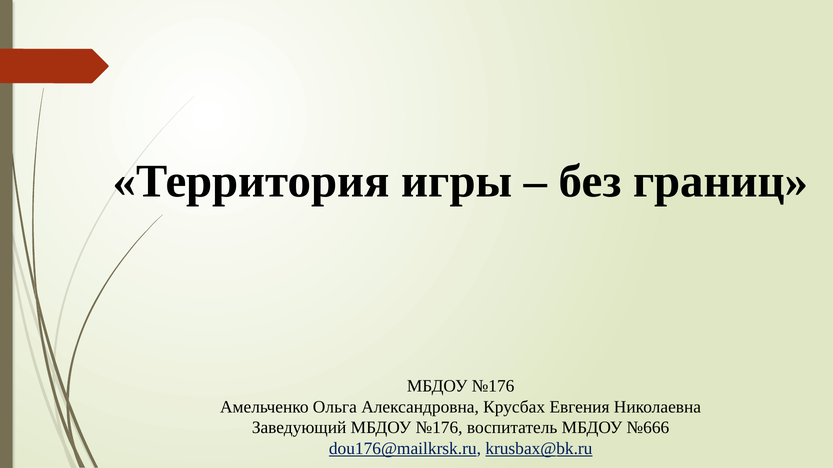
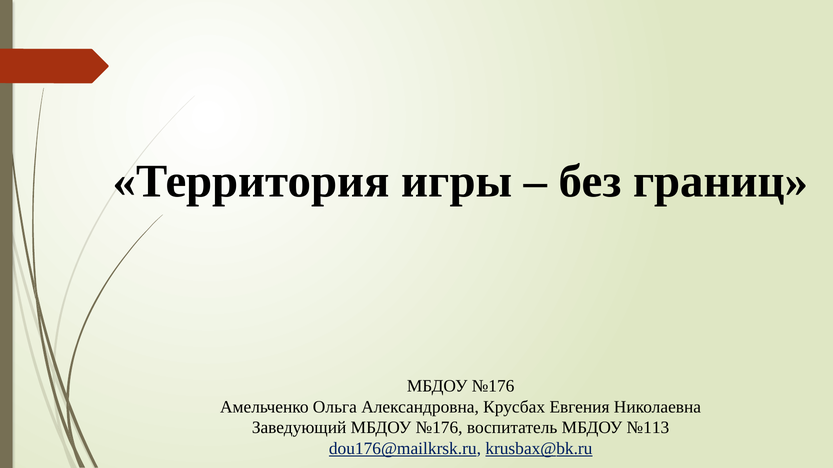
№666: №666 -> №113
